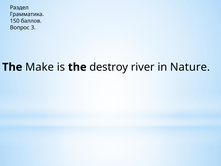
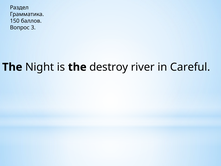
Make: Make -> Night
Nature: Nature -> Careful
